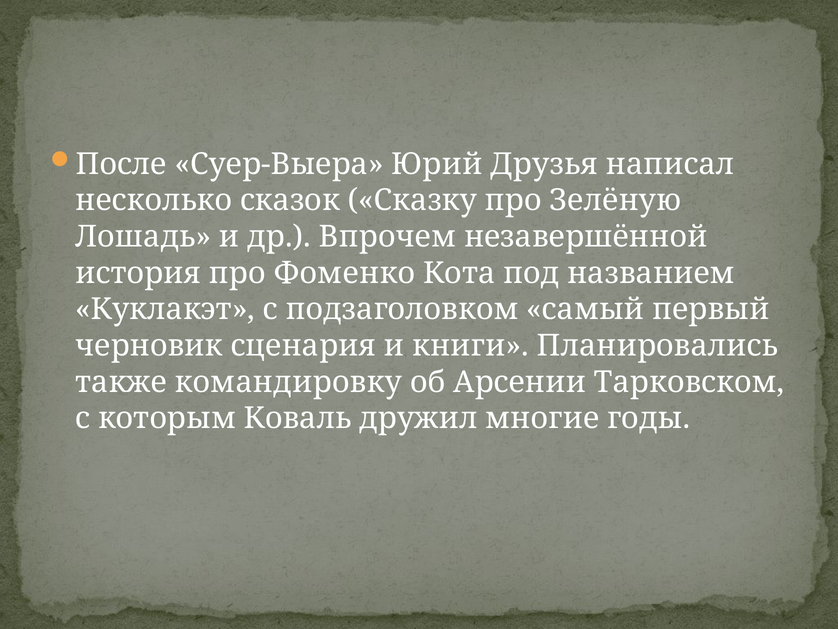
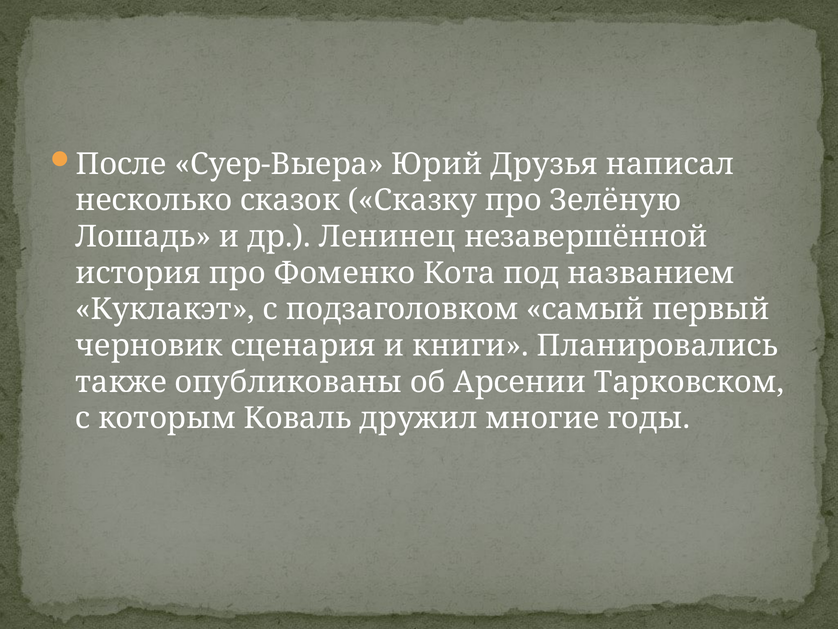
Впрочем: Впрочем -> Ленинец
командировку: командировку -> опубликованы
